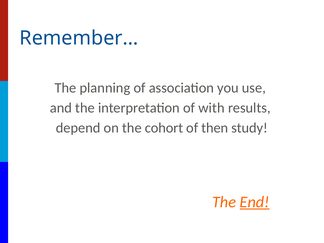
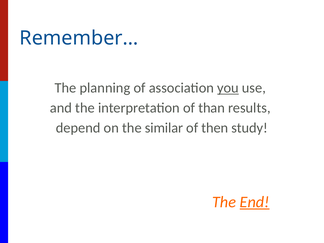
you underline: none -> present
with: with -> than
cohort: cohort -> similar
